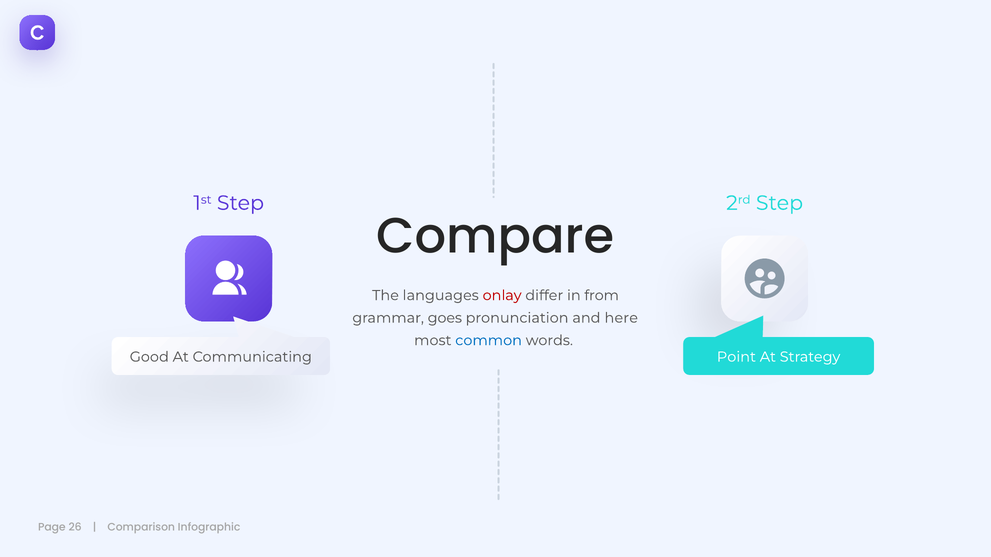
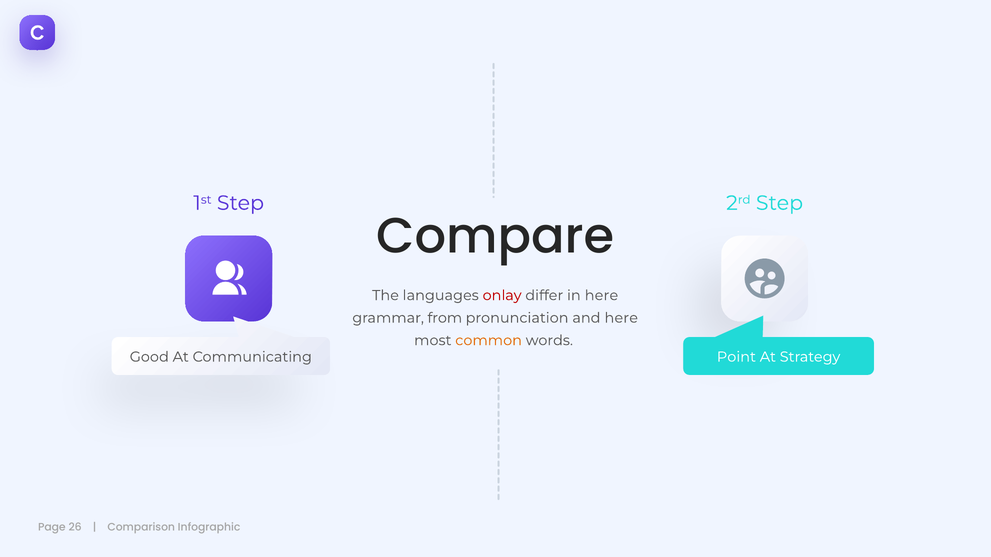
in from: from -> here
goes: goes -> from
common colour: blue -> orange
